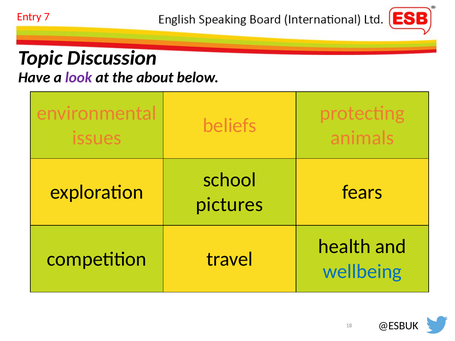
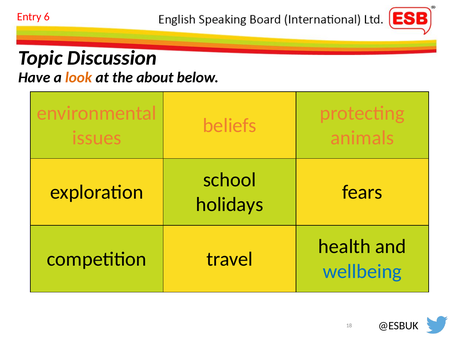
7: 7 -> 6
look colour: purple -> orange
pictures: pictures -> holidays
